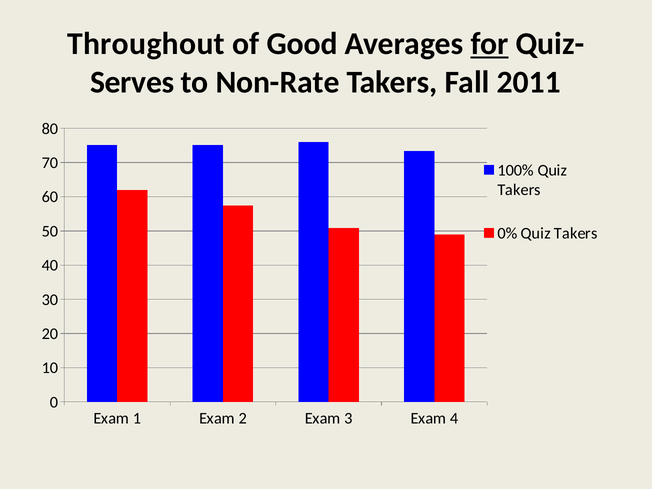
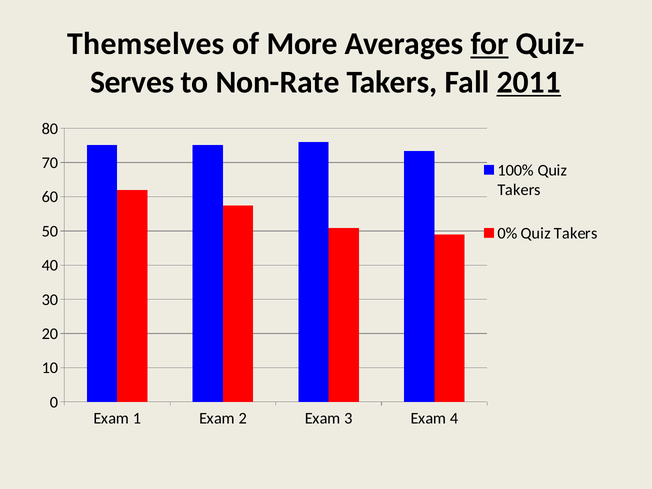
Throughout: Throughout -> Themselves
Good: Good -> More
2011 underline: none -> present
